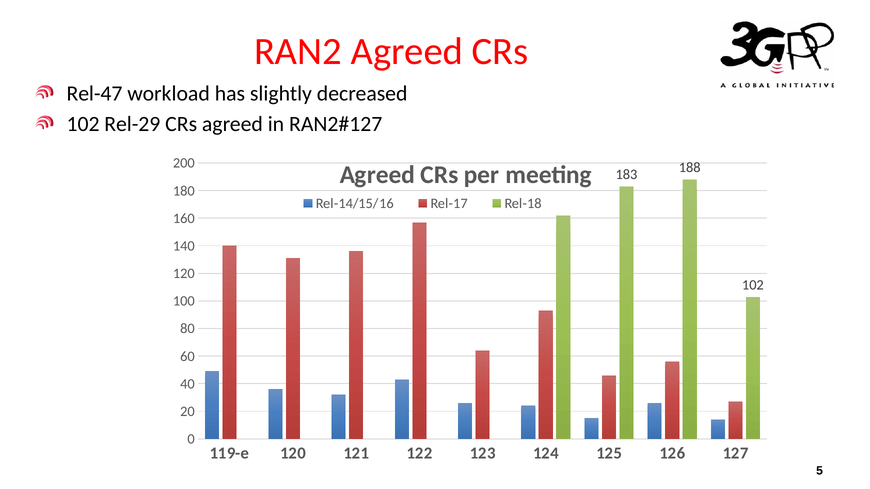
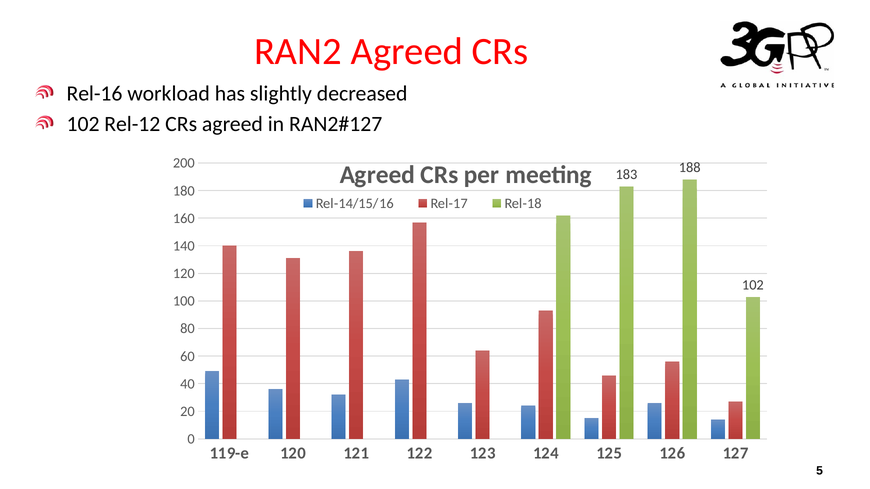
Rel-47: Rel-47 -> Rel-16
Rel-29: Rel-29 -> Rel-12
